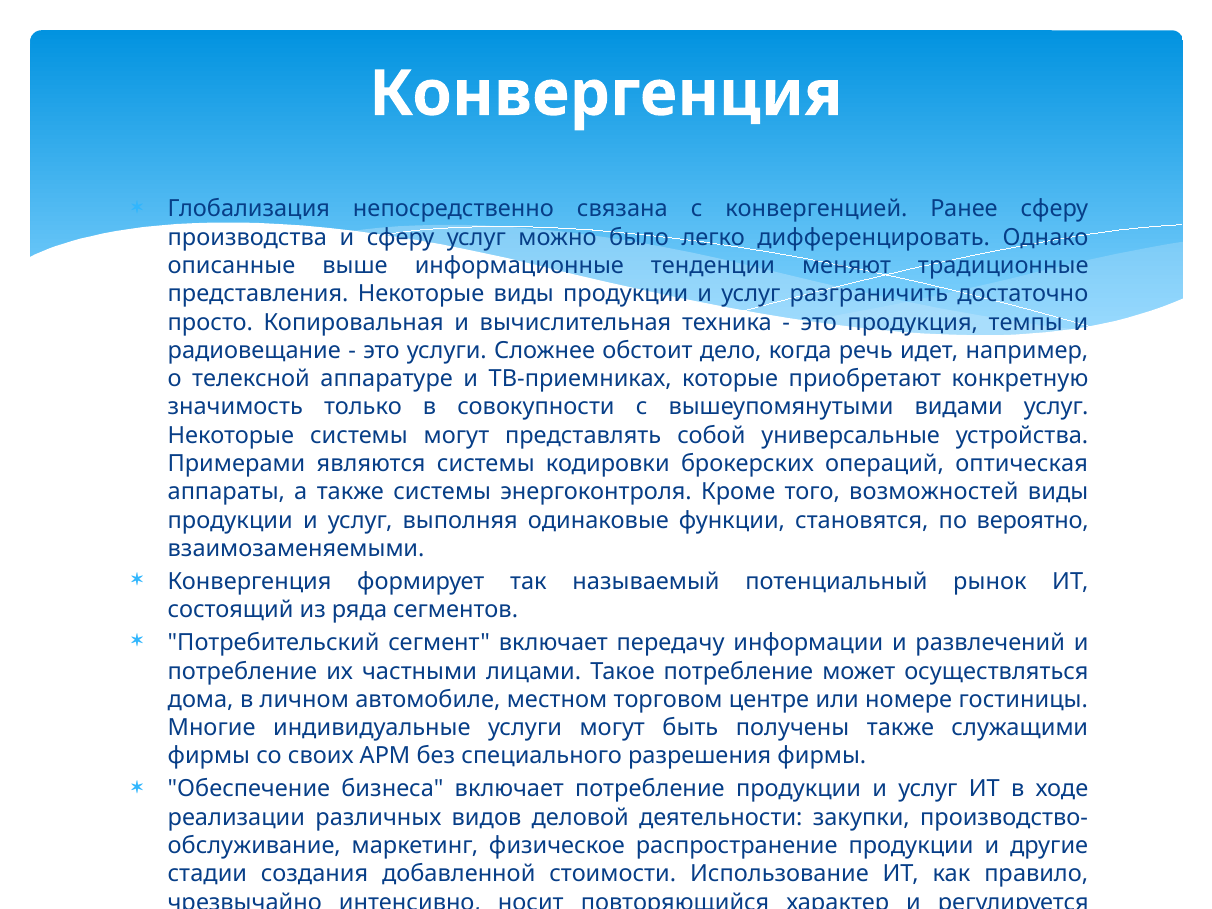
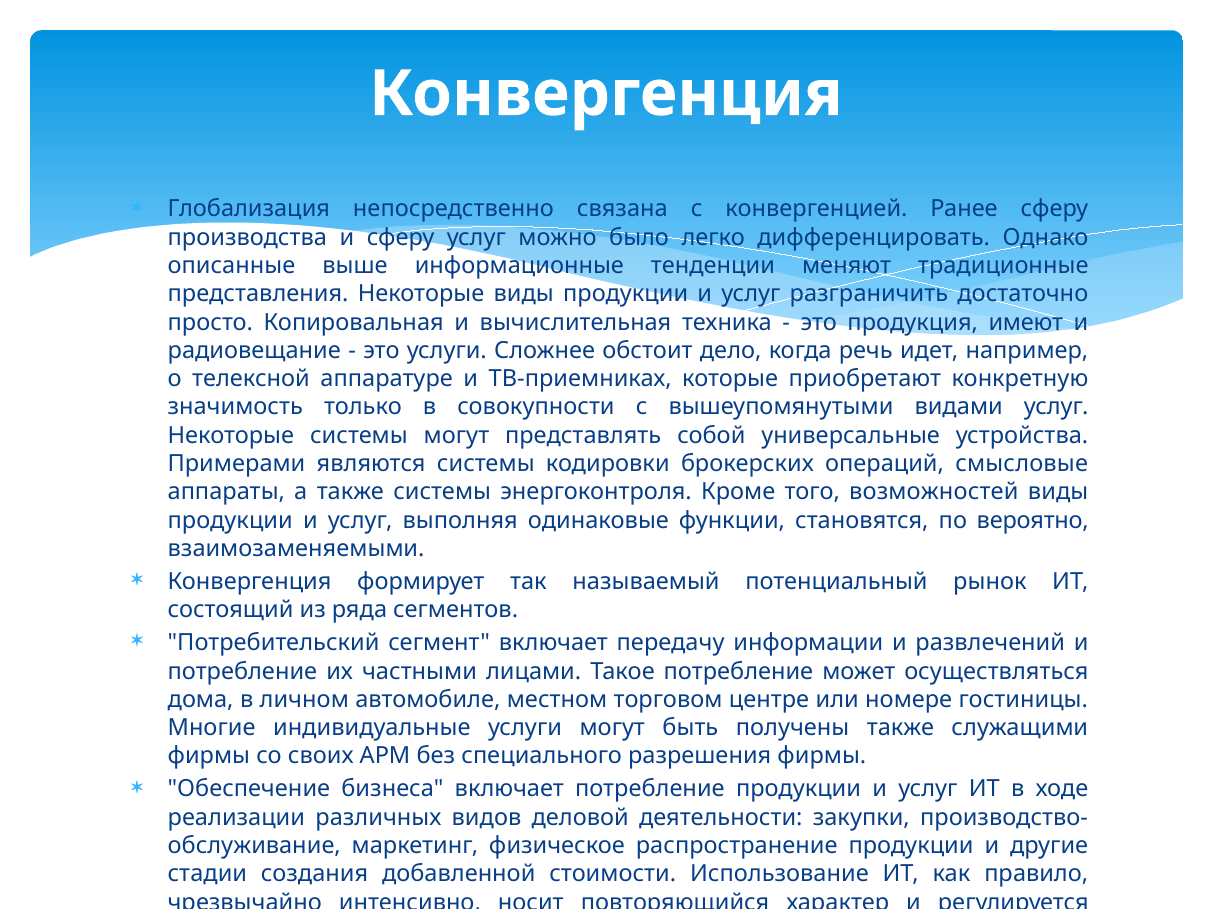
темпы: темпы -> имеют
оптическая: оптическая -> смысловые
